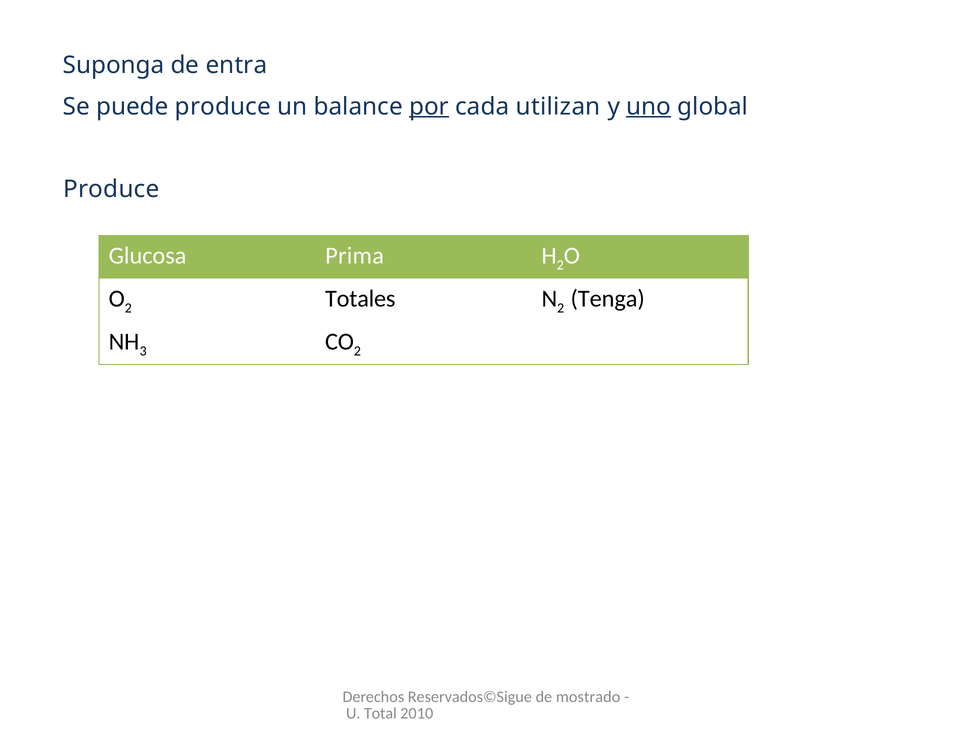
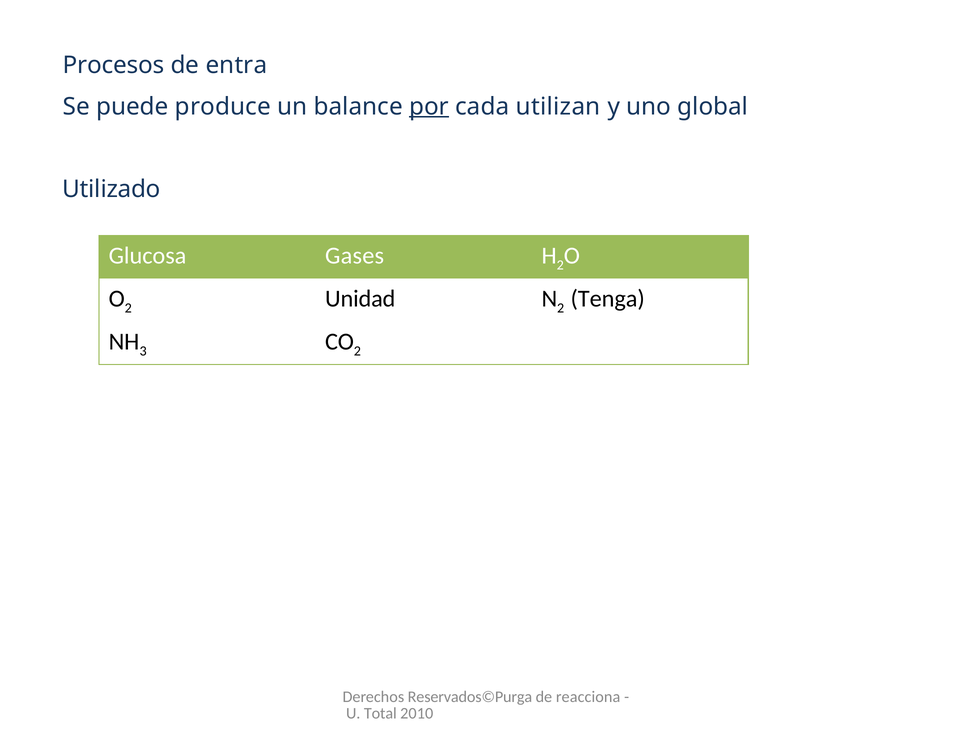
Suponga: Suponga -> Procesos
uno underline: present -> none
Produce at (111, 189): Produce -> Utilizado
Prima: Prima -> Gases
Totales: Totales -> Unidad
Reservados©Sigue: Reservados©Sigue -> Reservados©Purga
mostrado: mostrado -> reacciona
